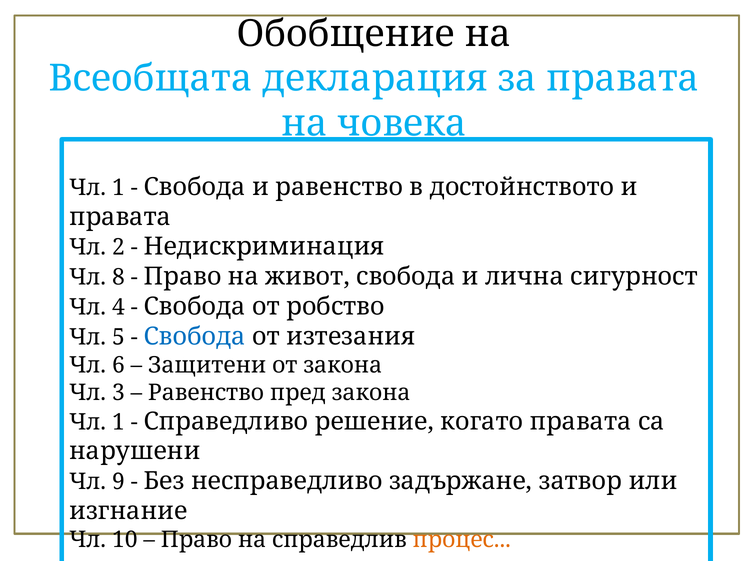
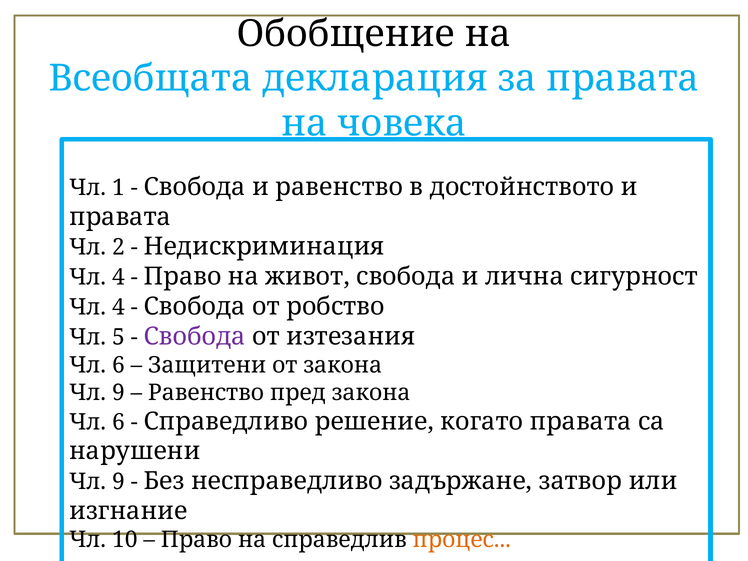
8 at (118, 277): 8 -> 4
Свобода at (195, 337) colour: blue -> purple
3 at (118, 392): 3 -> 9
1 at (118, 422): 1 -> 6
